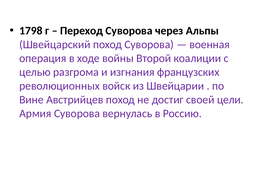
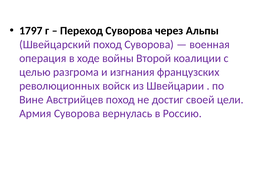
1798: 1798 -> 1797
